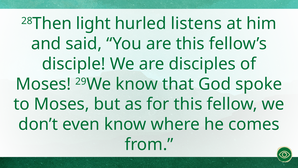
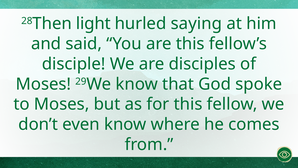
listens: listens -> saying
